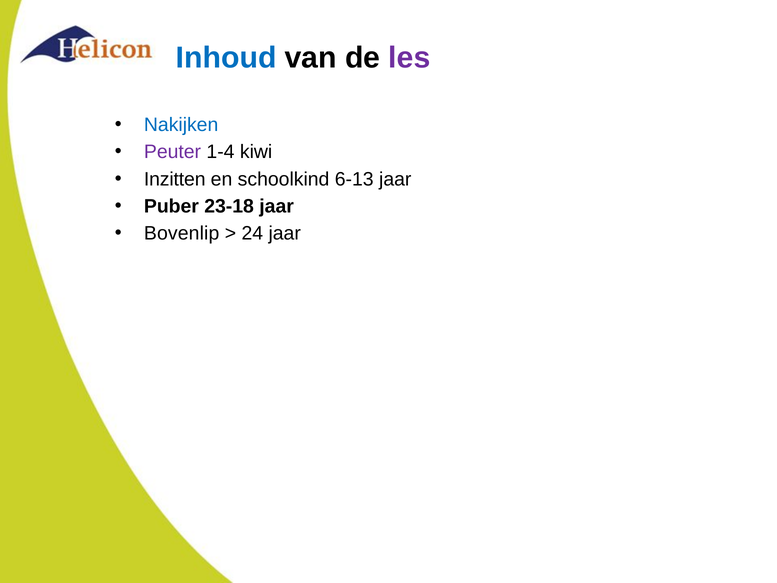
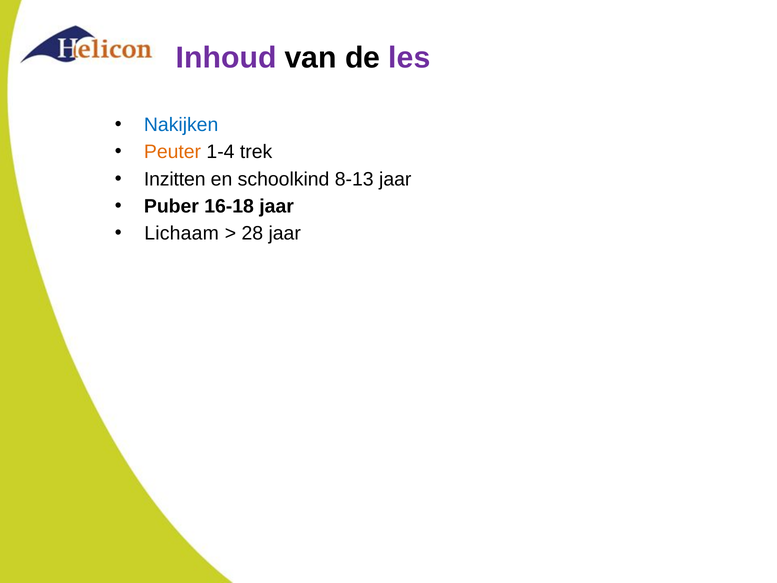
Inhoud colour: blue -> purple
Peuter colour: purple -> orange
kiwi: kiwi -> trek
6-13: 6-13 -> 8-13
23-18: 23-18 -> 16-18
Bovenlip: Bovenlip -> Lichaam
24: 24 -> 28
